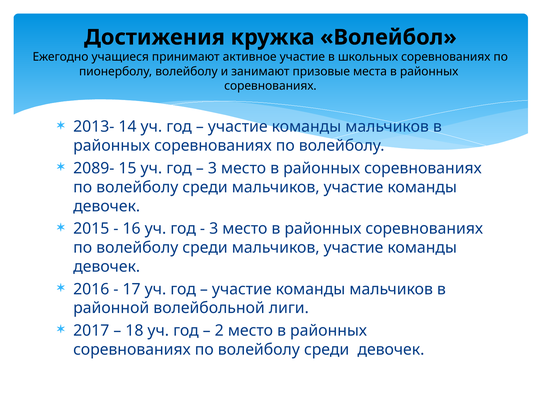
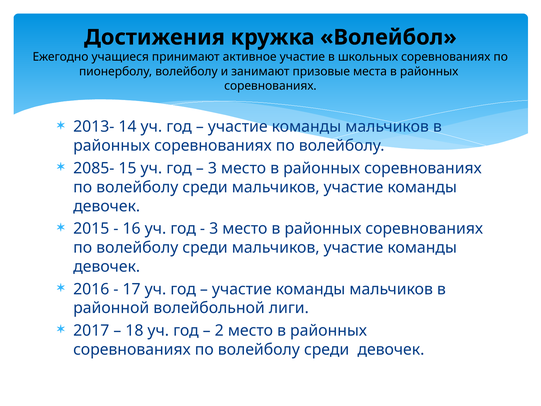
2089-: 2089- -> 2085-
